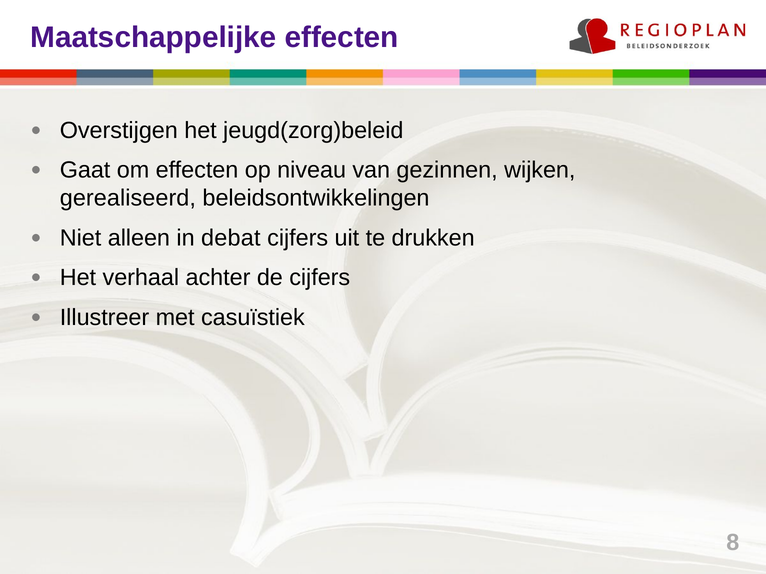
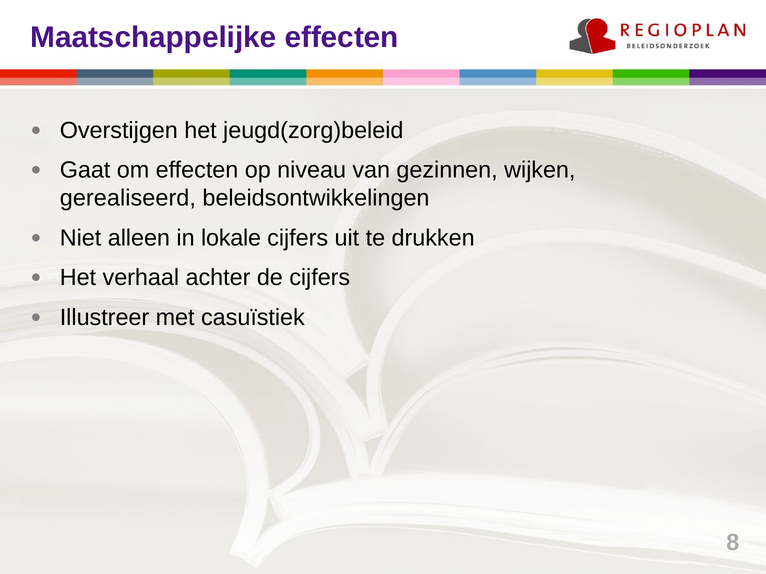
debat: debat -> lokale
